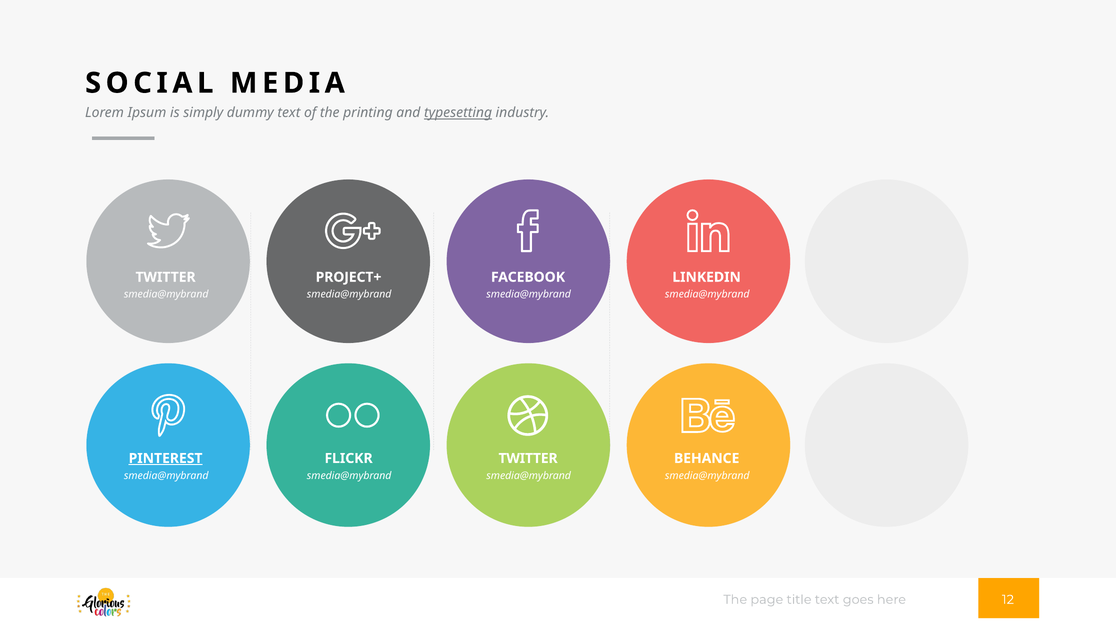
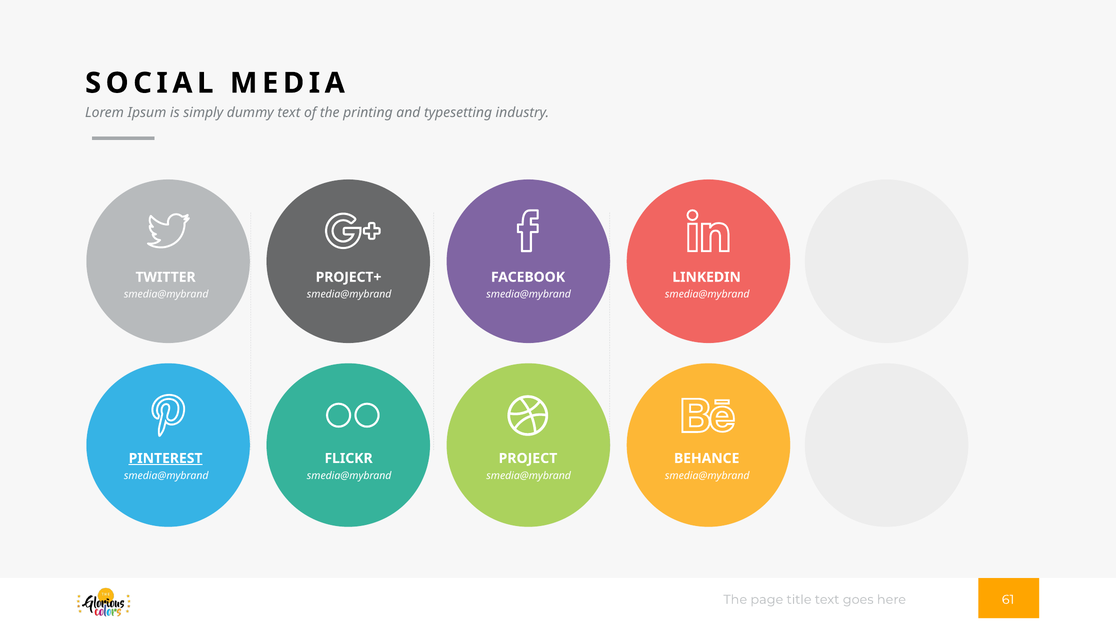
typesetting underline: present -> none
TWITTER at (528, 458): TWITTER -> PROJECT
12: 12 -> 61
